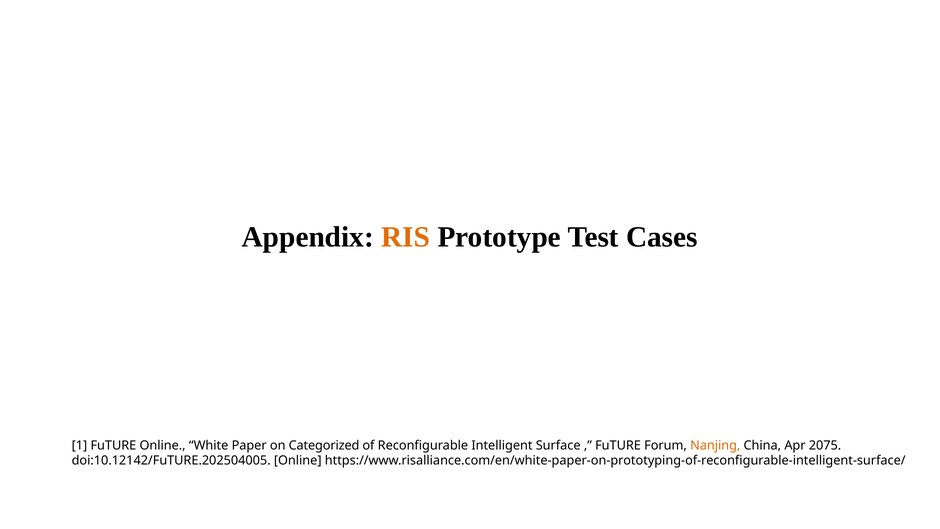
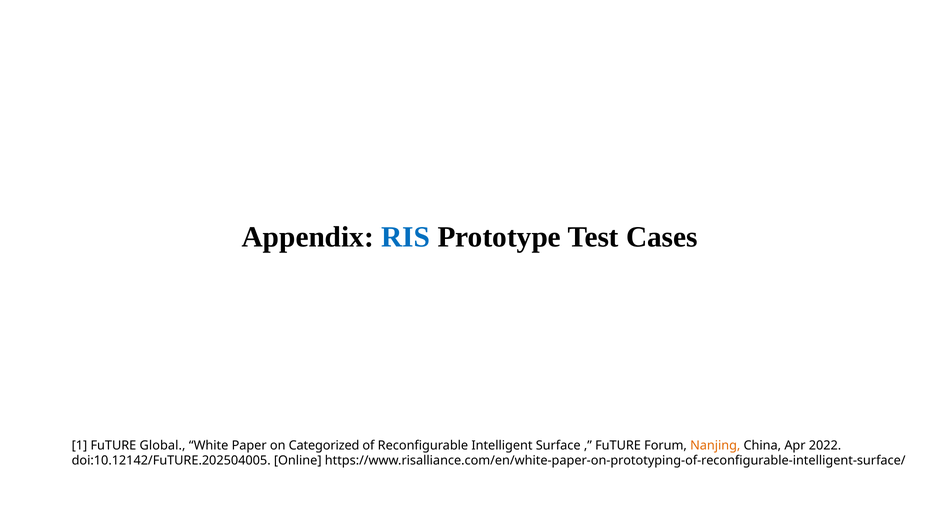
RIS colour: orange -> blue
FuTURE Online: Online -> Global
2075: 2075 -> 2022
